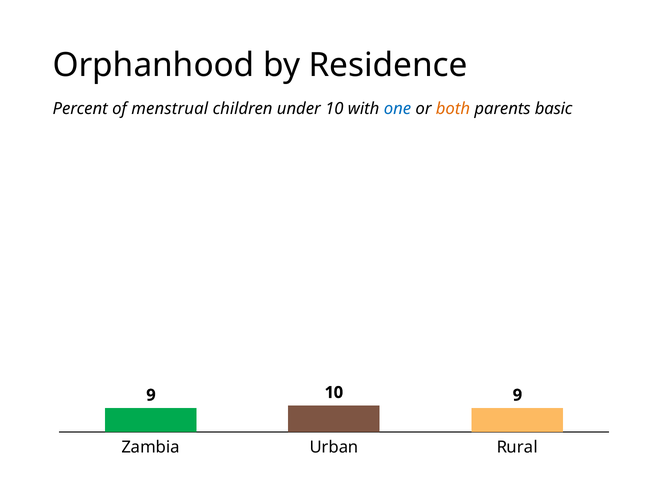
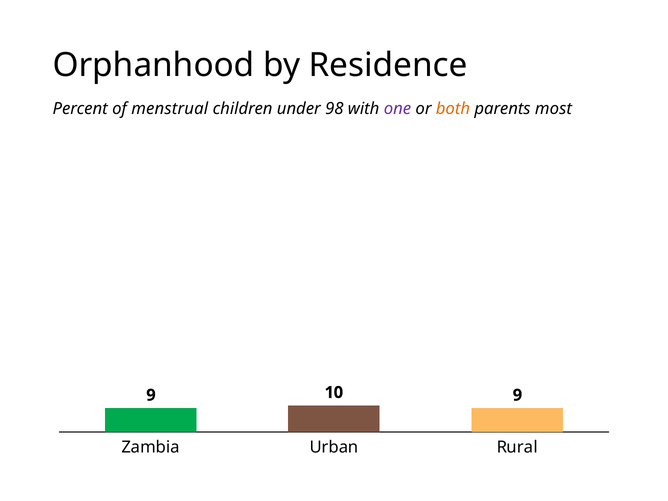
under 10: 10 -> 98
one colour: blue -> purple
basic: basic -> most
